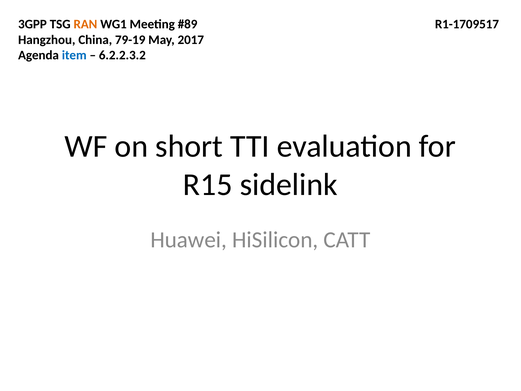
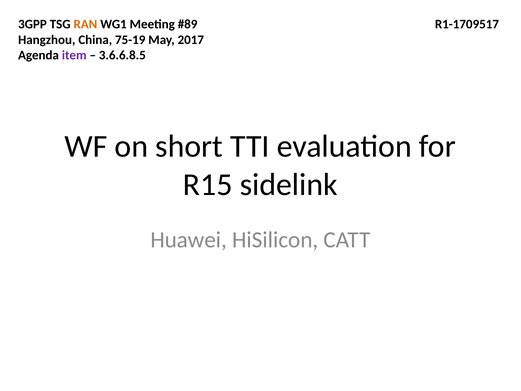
79-19: 79-19 -> 75-19
item colour: blue -> purple
6.2.2.3.2: 6.2.2.3.2 -> 3.6.6.8.5
